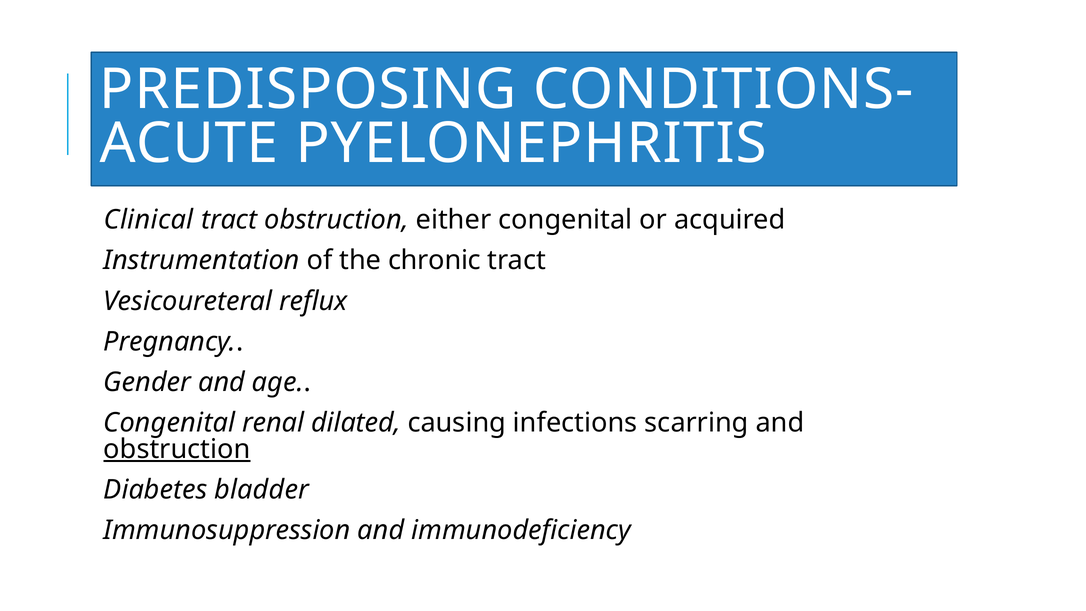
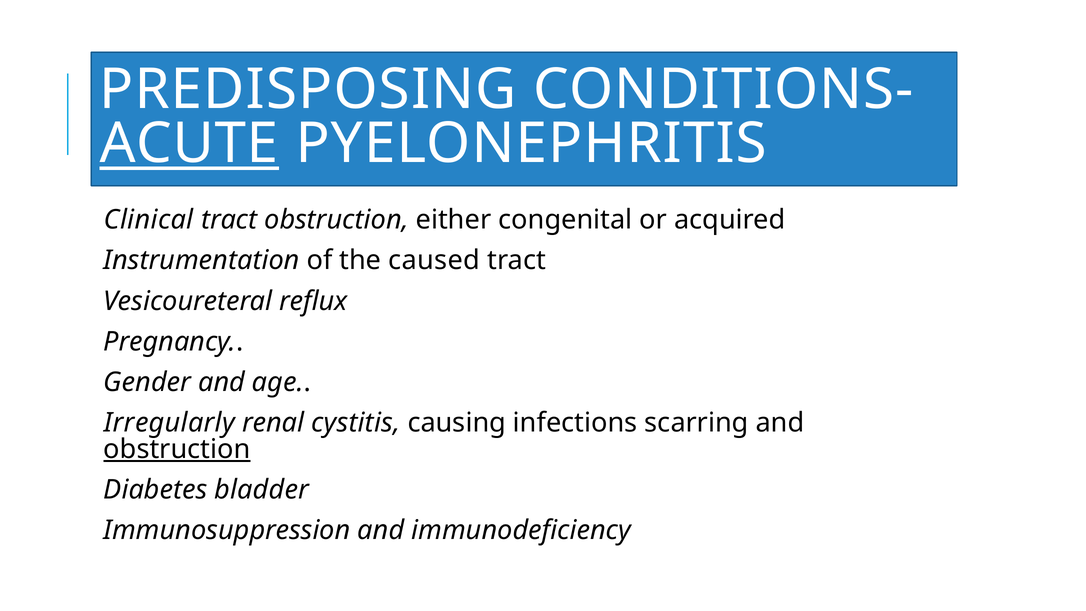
ACUTE underline: none -> present
chronic: chronic -> caused
Congenital at (169, 423): Congenital -> Irregularly
dilated: dilated -> cystitis
